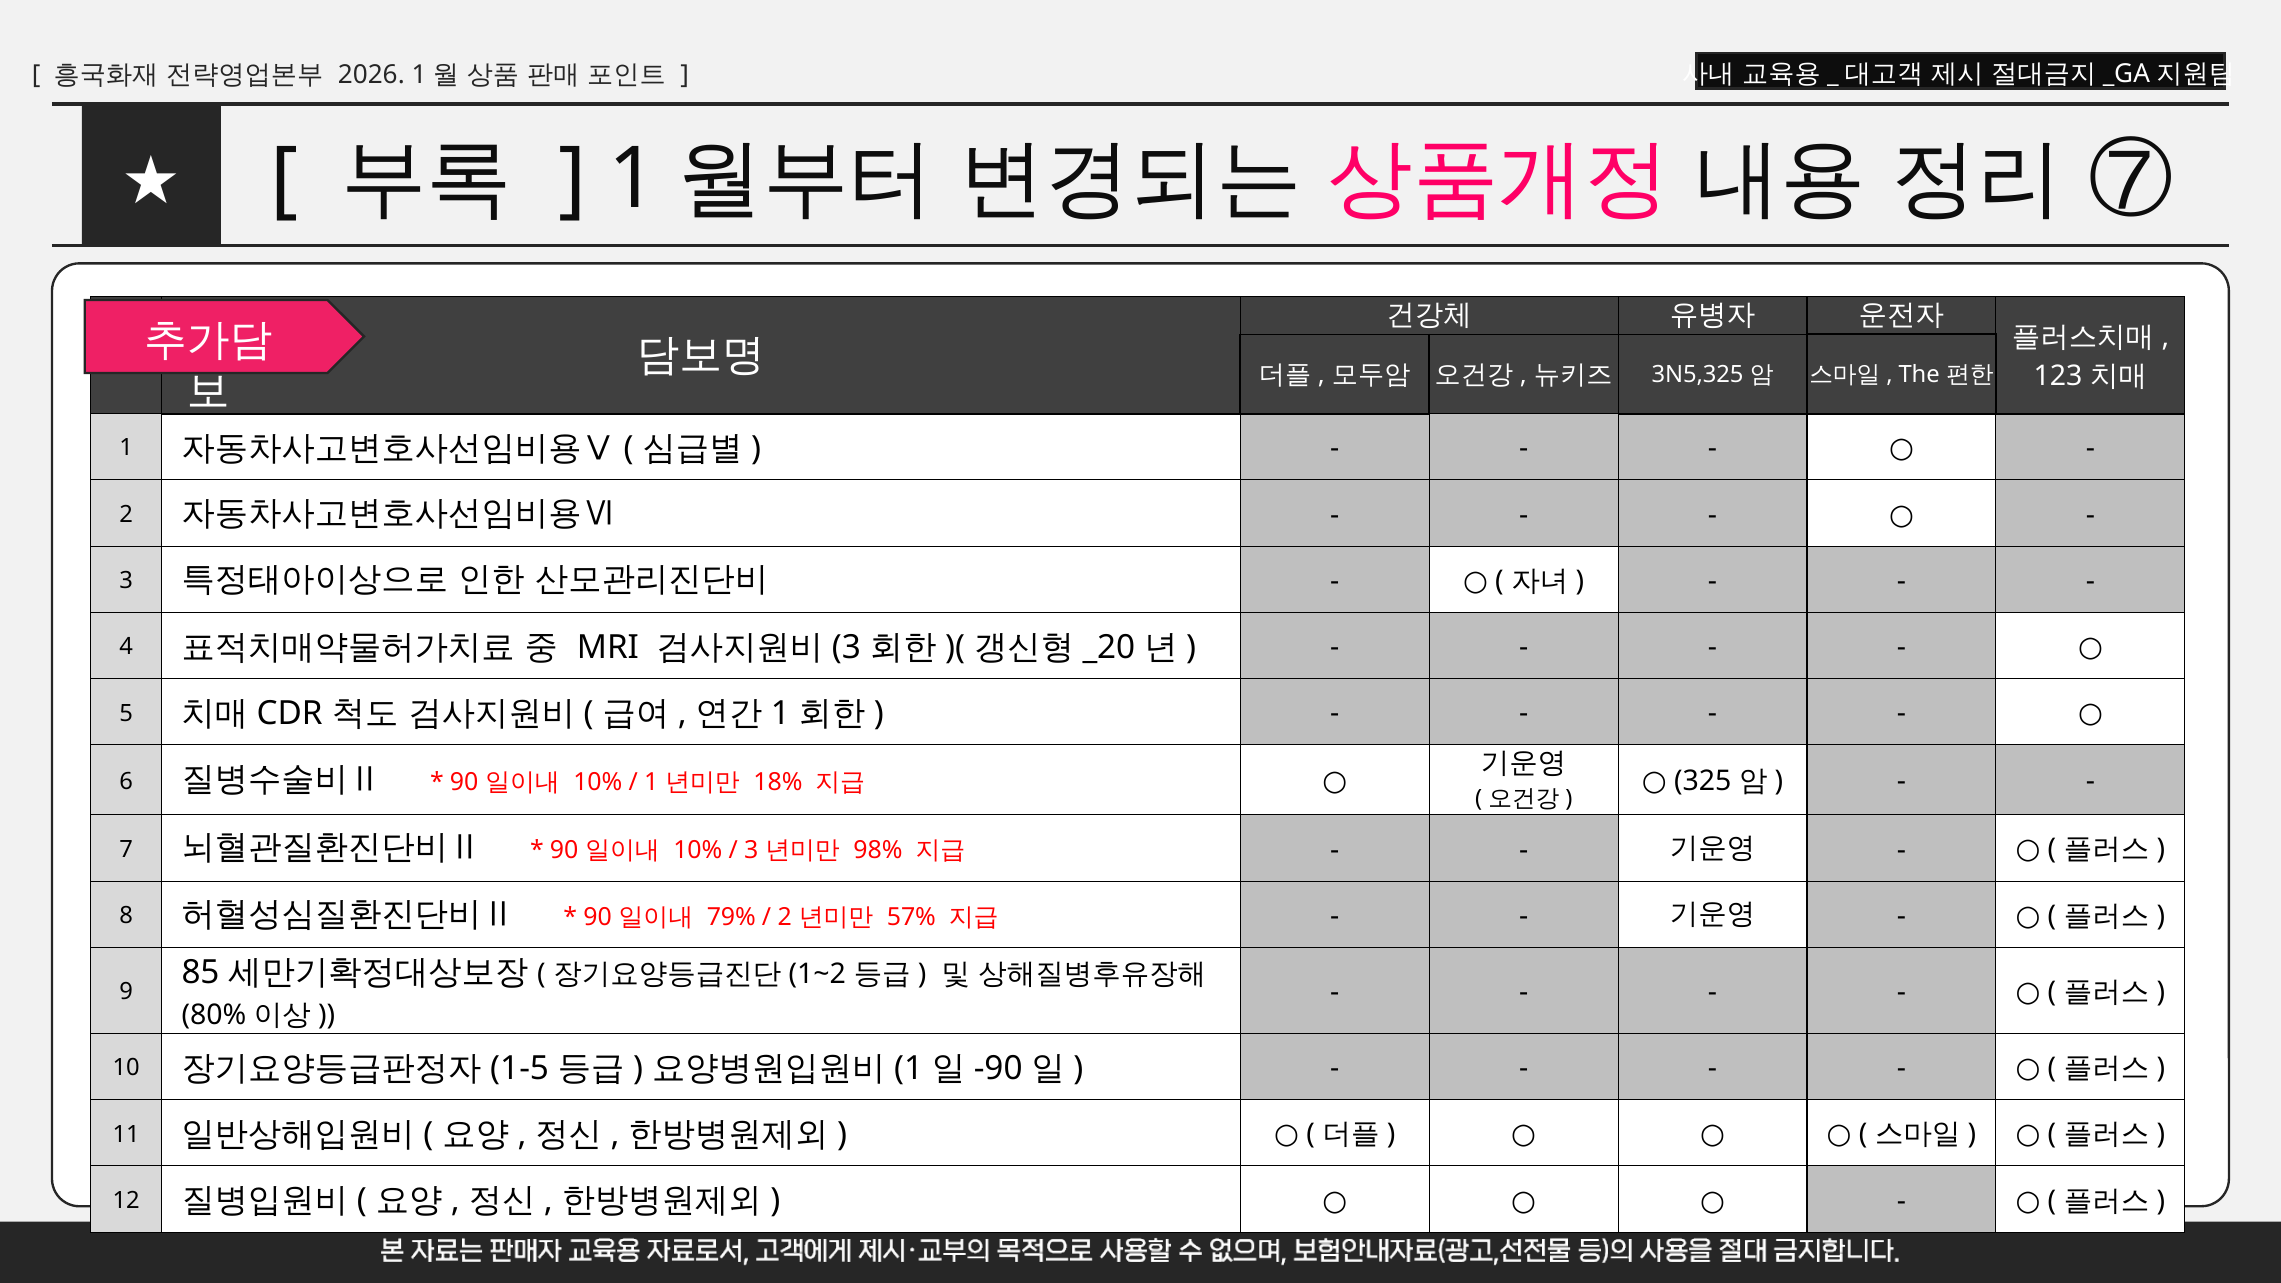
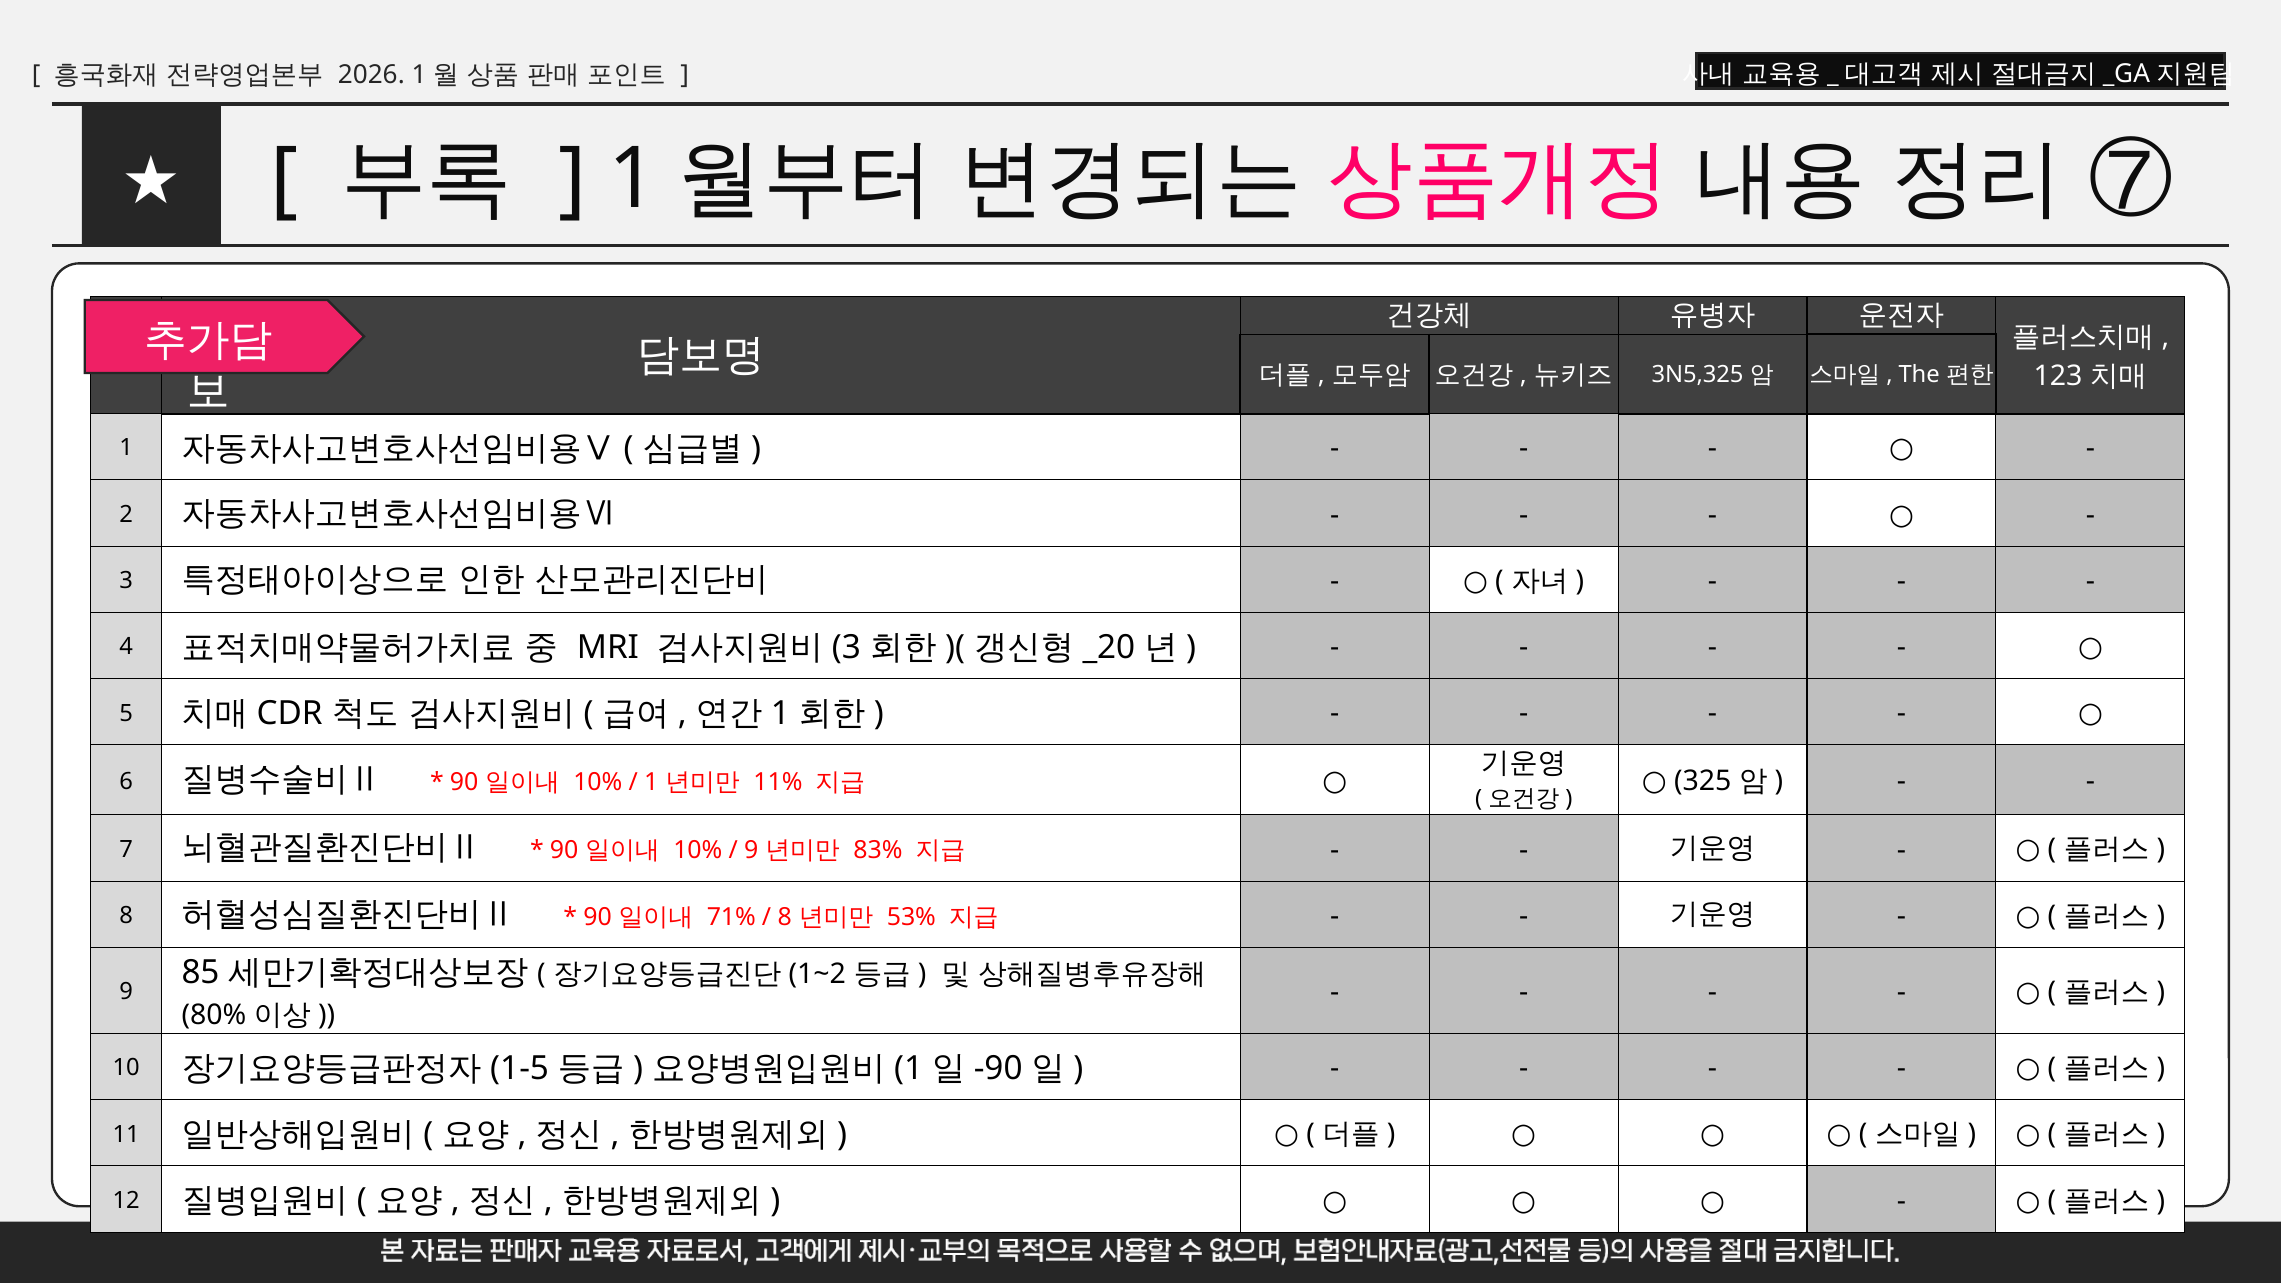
18%: 18% -> 11%
3 at (751, 851): 3 -> 9
98%: 98% -> 83%
79%: 79% -> 71%
2 at (785, 917): 2 -> 8
57%: 57% -> 53%
